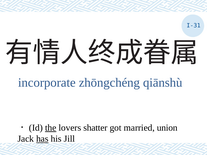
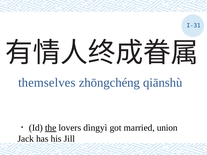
incorporate: incorporate -> themselves
shatter: shatter -> dìngyì
has underline: present -> none
